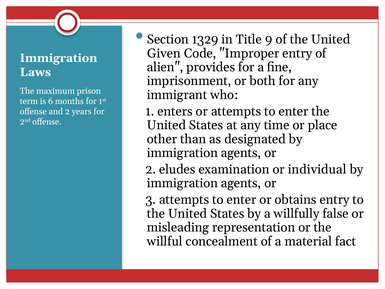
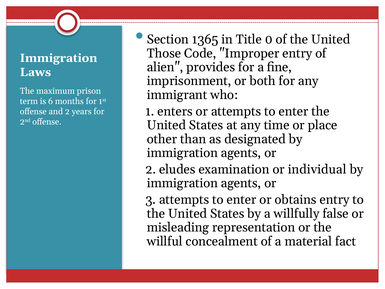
1329: 1329 -> 1365
9: 9 -> 0
Given: Given -> Those
